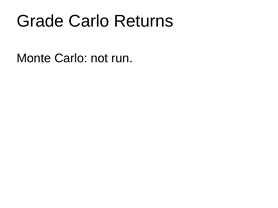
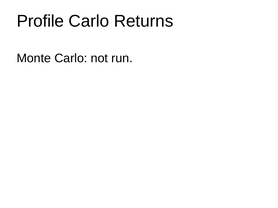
Grade: Grade -> Profile
